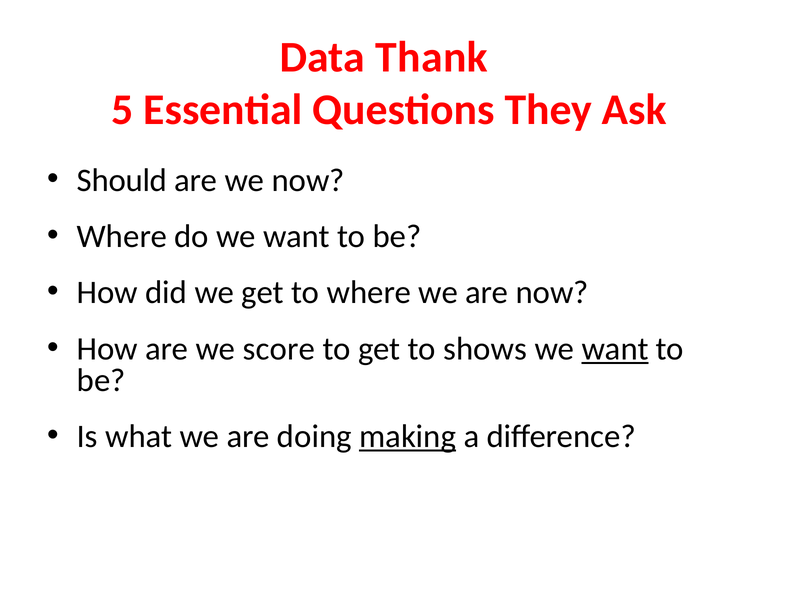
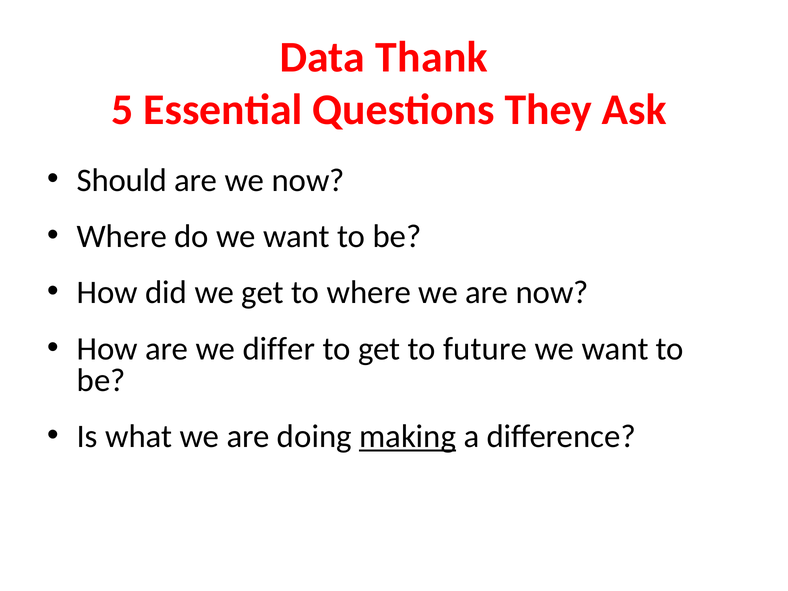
score: score -> differ
shows: shows -> future
want at (615, 349) underline: present -> none
